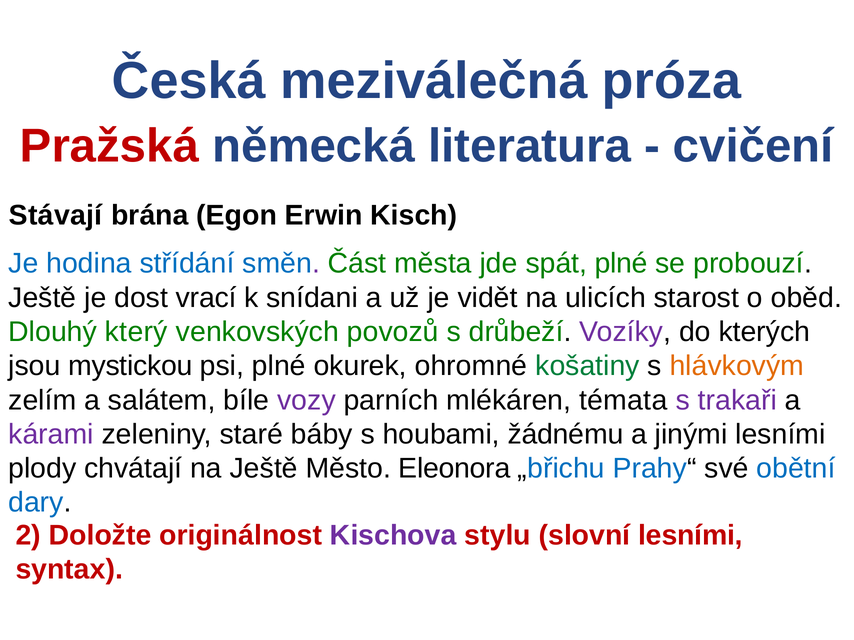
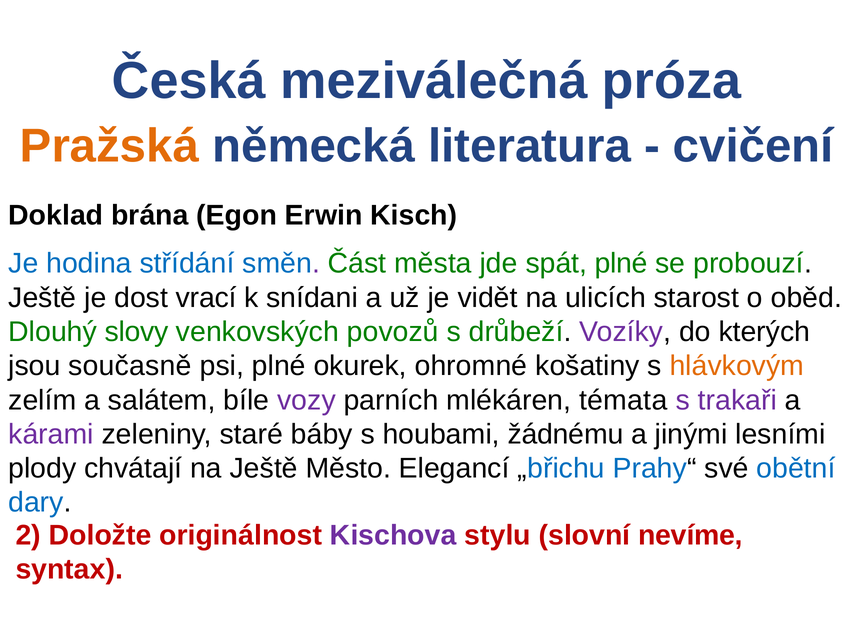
Pražská colour: red -> orange
Stávají: Stávají -> Doklad
který: který -> slovy
mystickou: mystickou -> současně
košatiny colour: green -> black
Eleonora: Eleonora -> Elegancí
slovní lesními: lesními -> nevíme
